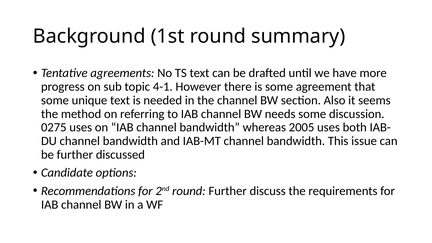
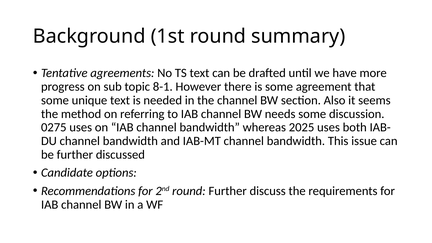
4-1: 4-1 -> 8-1
2005: 2005 -> 2025
